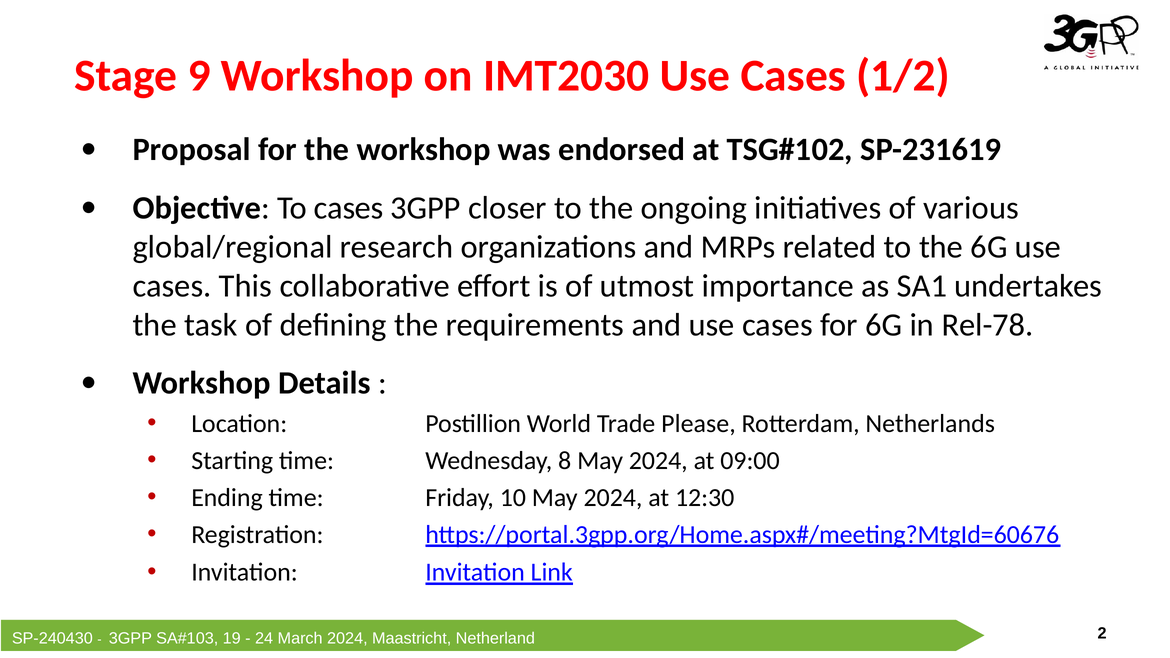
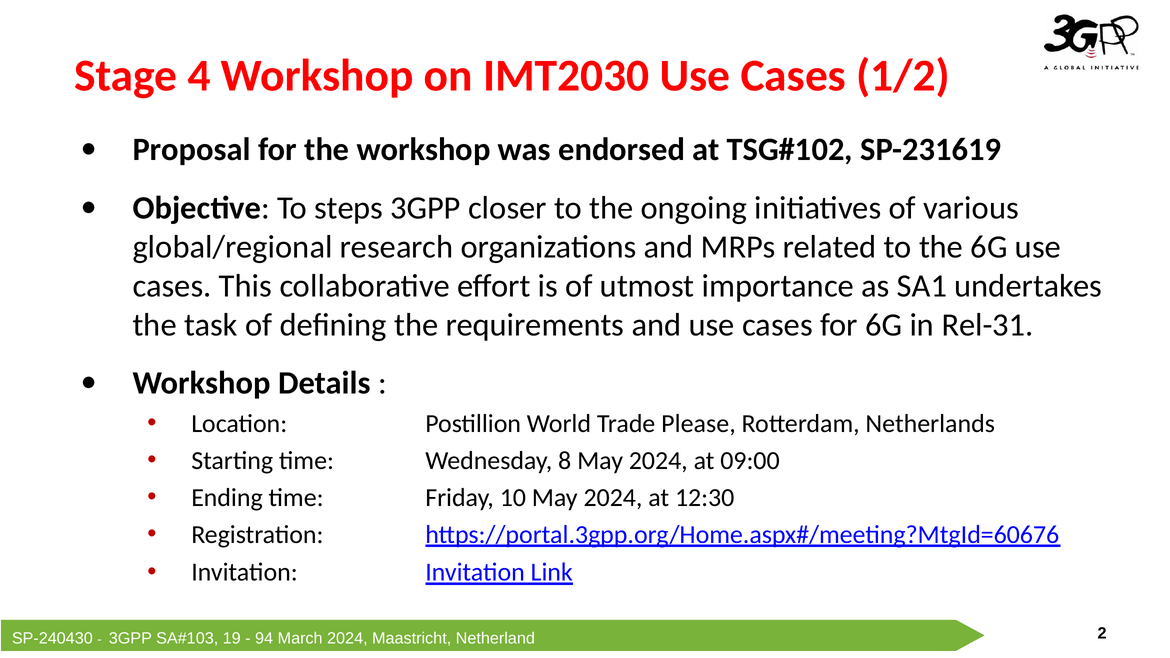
9: 9 -> 4
To cases: cases -> steps
Rel-78: Rel-78 -> Rel-31
24: 24 -> 94
